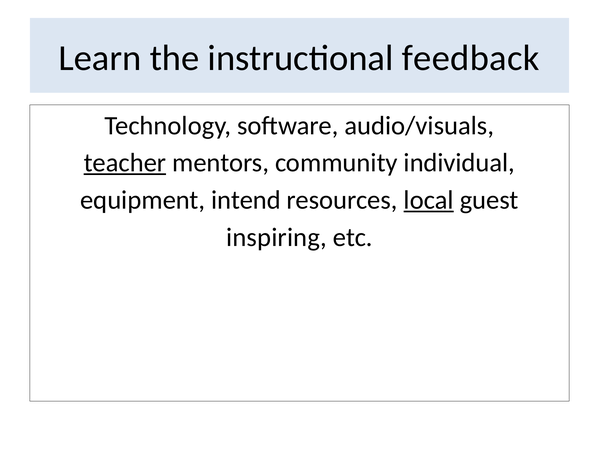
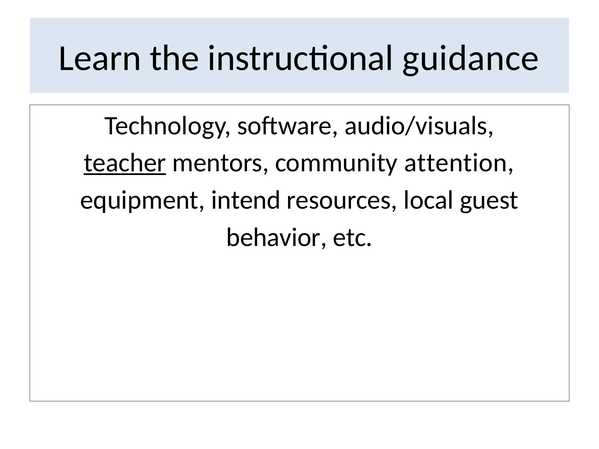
feedback: feedback -> guidance
individual: individual -> attention
local underline: present -> none
inspiring: inspiring -> behavior
